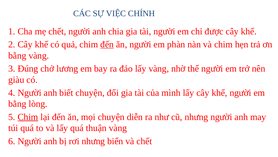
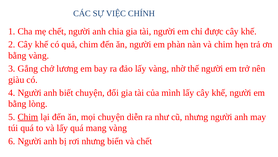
đến at (107, 44) underline: present -> none
Đúng: Đúng -> Gắng
thuận: thuận -> mang
